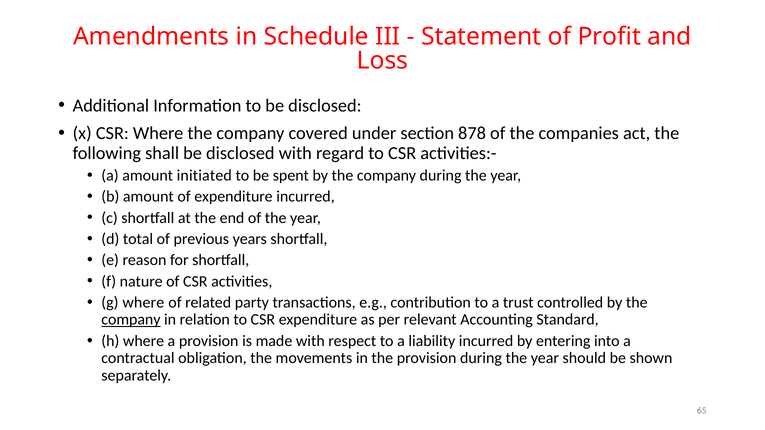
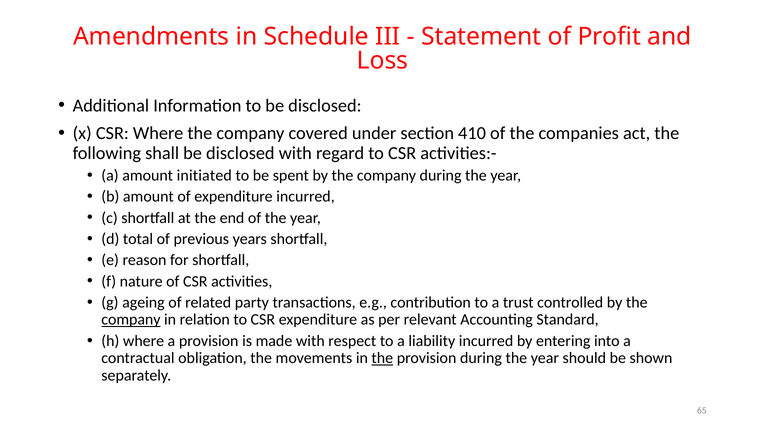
878: 878 -> 410
g where: where -> ageing
the at (382, 358) underline: none -> present
